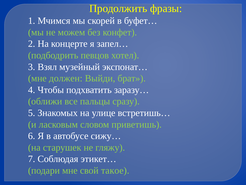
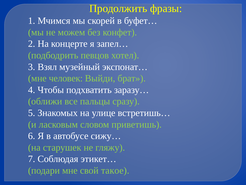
должен: должен -> человек
